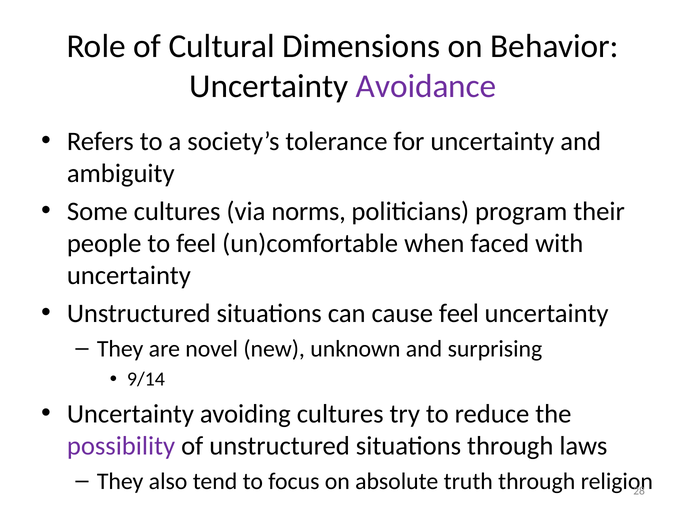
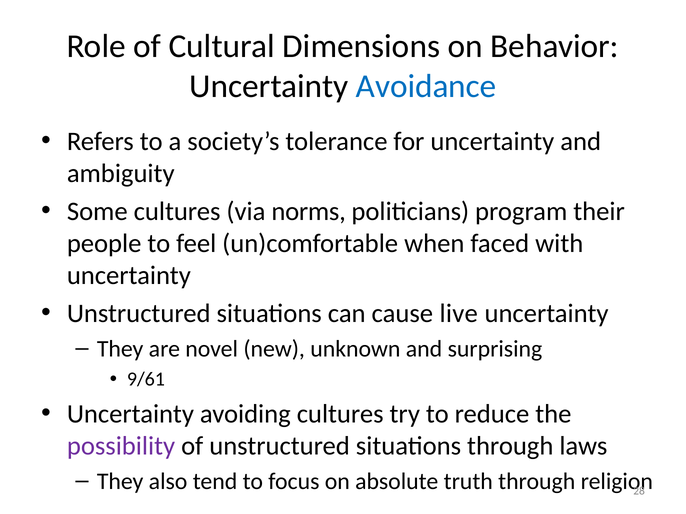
Avoidance colour: purple -> blue
cause feel: feel -> live
9/14: 9/14 -> 9/61
